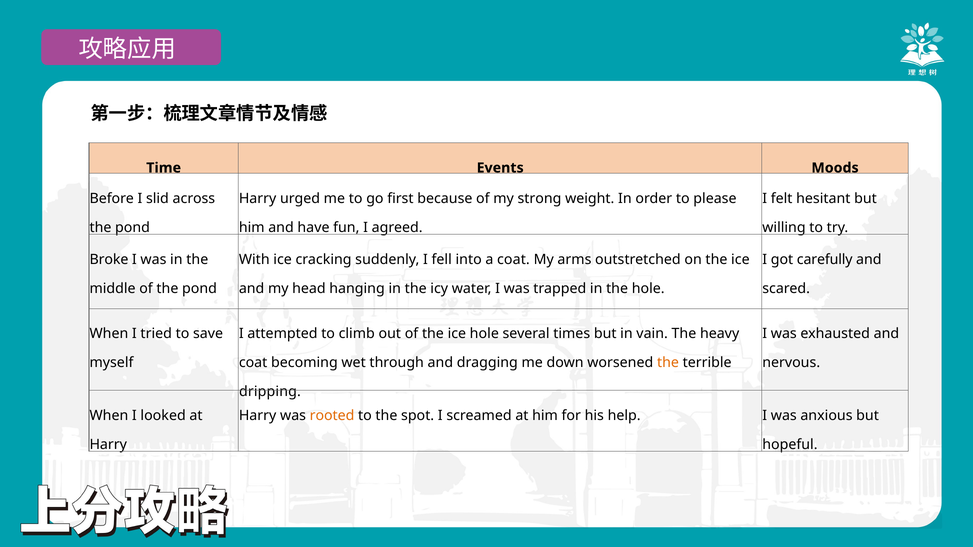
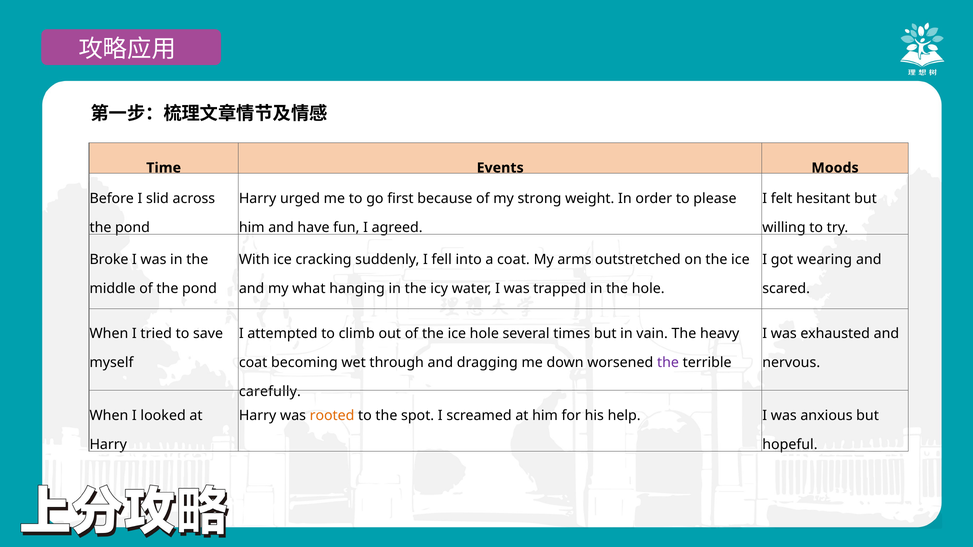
carefully: carefully -> wearing
head: head -> what
the at (668, 363) colour: orange -> purple
dripping: dripping -> carefully
